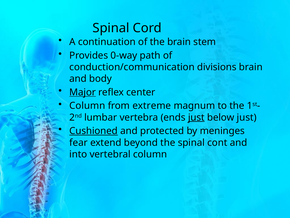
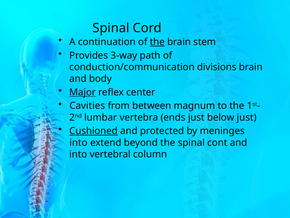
the at (157, 42) underline: none -> present
0-way: 0-way -> 3-way
Column at (87, 106): Column -> Cavities
extreme: extreme -> between
just at (196, 117) underline: present -> none
fear at (79, 142): fear -> into
